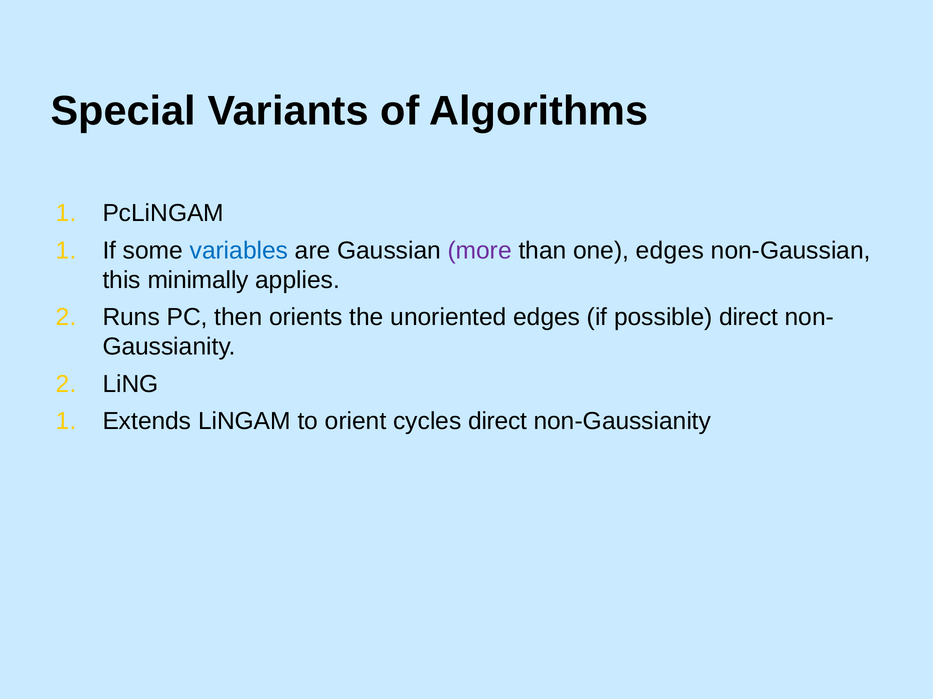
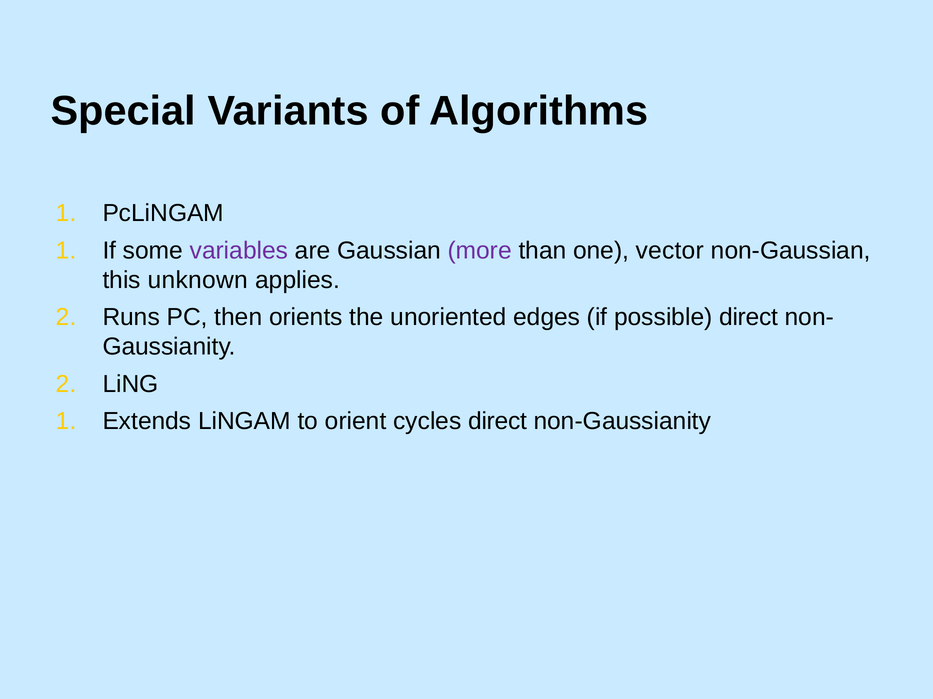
variables colour: blue -> purple
one edges: edges -> vector
minimally: minimally -> unknown
